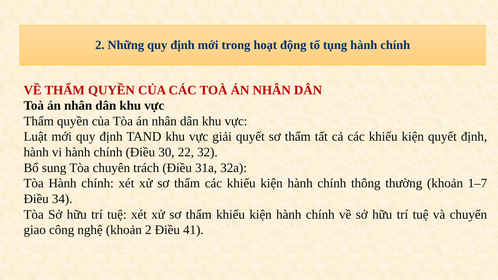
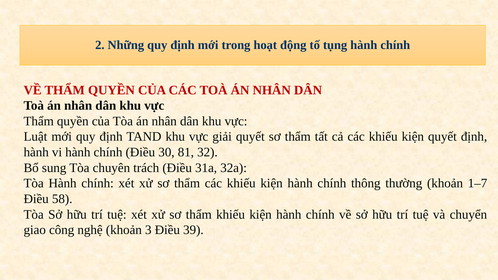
22: 22 -> 81
34: 34 -> 58
khoản 2: 2 -> 3
41: 41 -> 39
